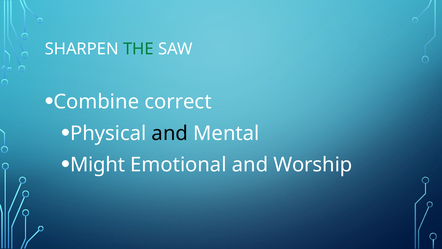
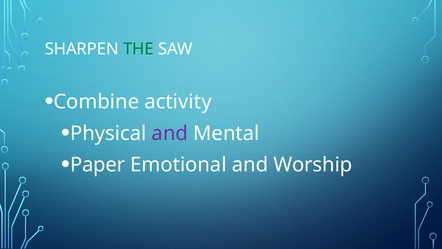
correct: correct -> activity
and at (170, 133) colour: black -> purple
Might: Might -> Paper
